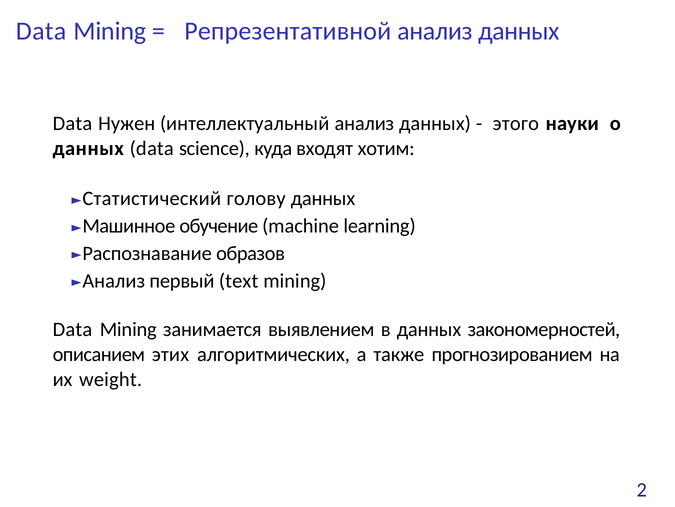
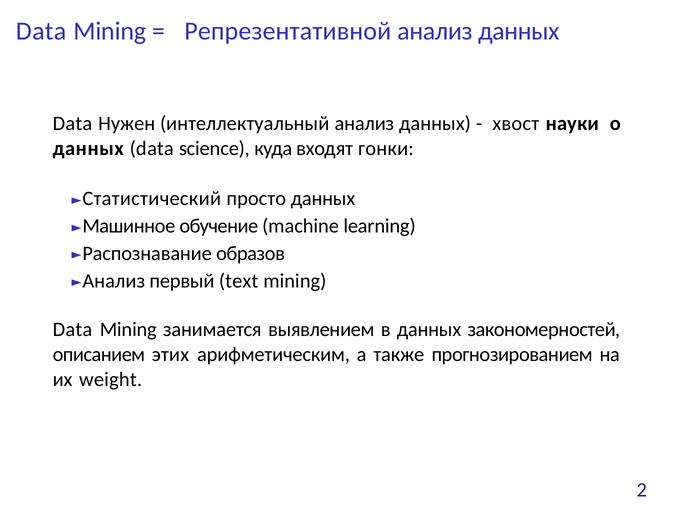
этого: этого -> хвост
хотим: хотим -> гонки
голову: голову -> просто
алгоритмических: алгоритмических -> арифметическим
